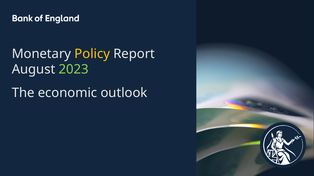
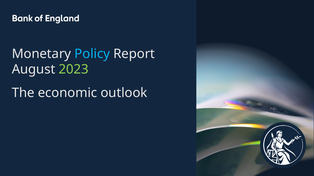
Policy colour: yellow -> light blue
